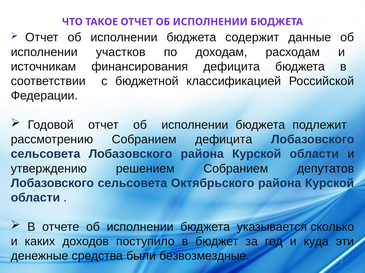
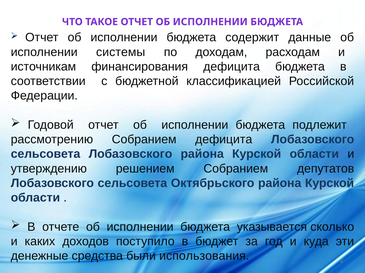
участков: участков -> системы
безвозмездные: безвозмездные -> использования
